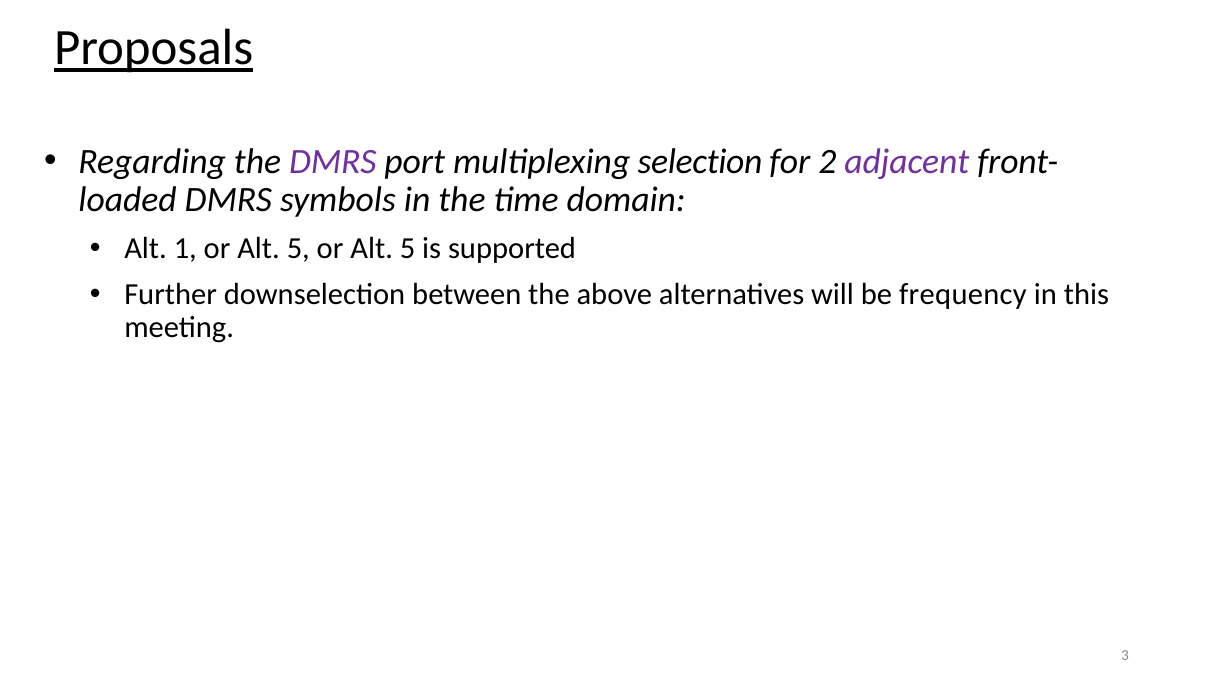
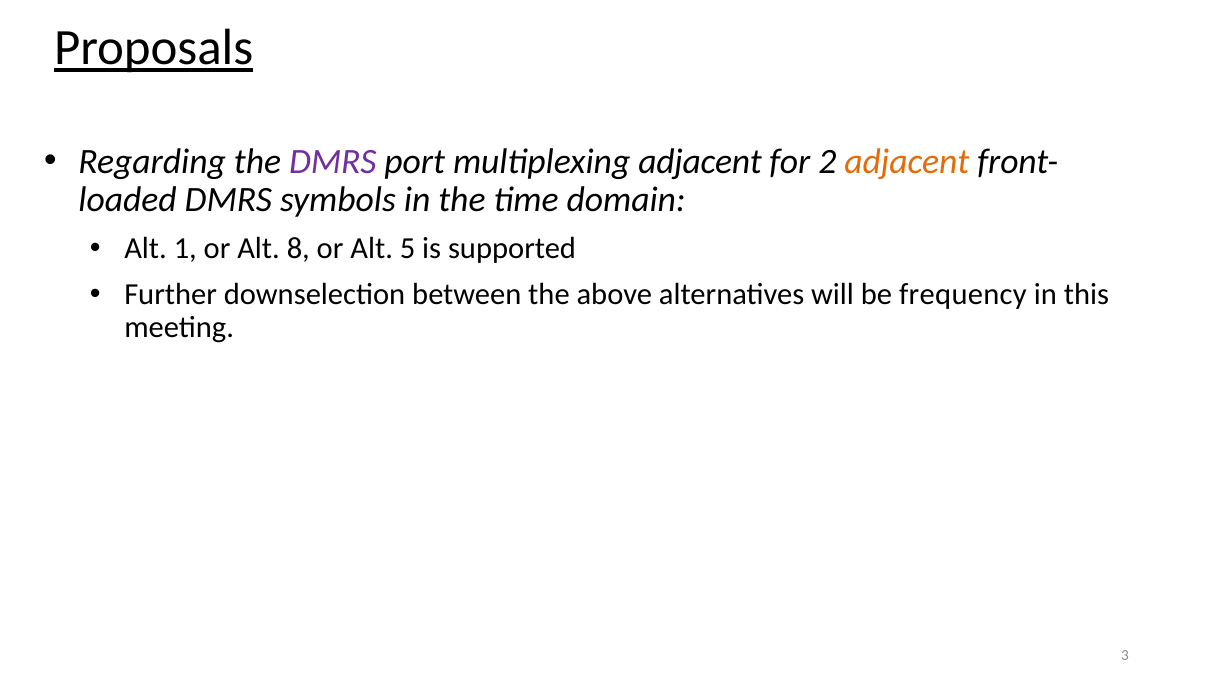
multiplexing selection: selection -> adjacent
adjacent at (907, 162) colour: purple -> orange
1 or Alt 5: 5 -> 8
